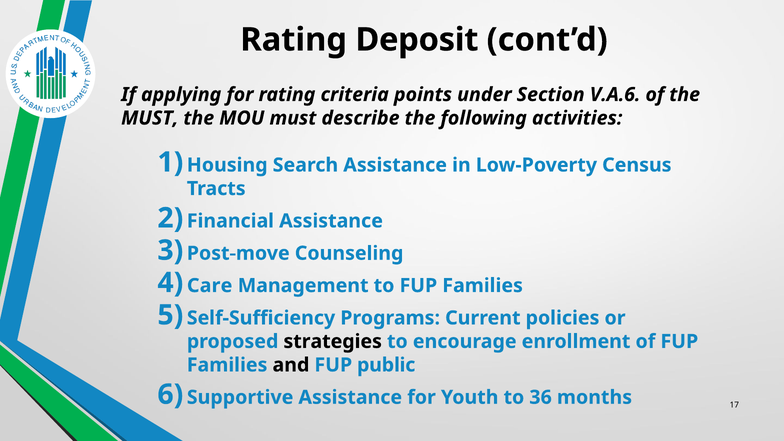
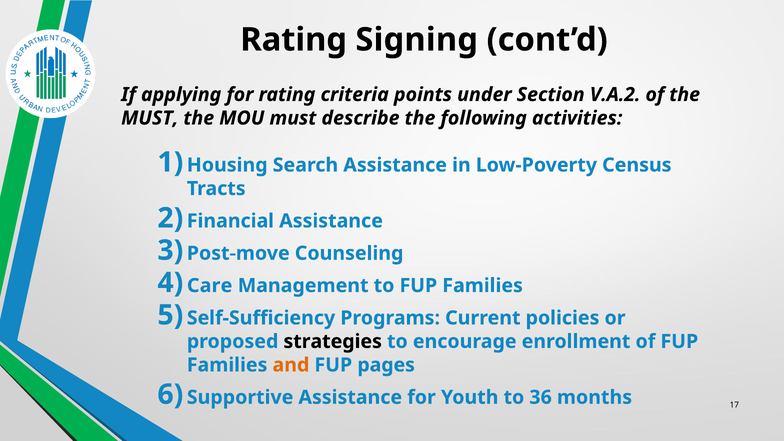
Deposit: Deposit -> Signing
V.A.6: V.A.6 -> V.A.2
and colour: black -> orange
public: public -> pages
